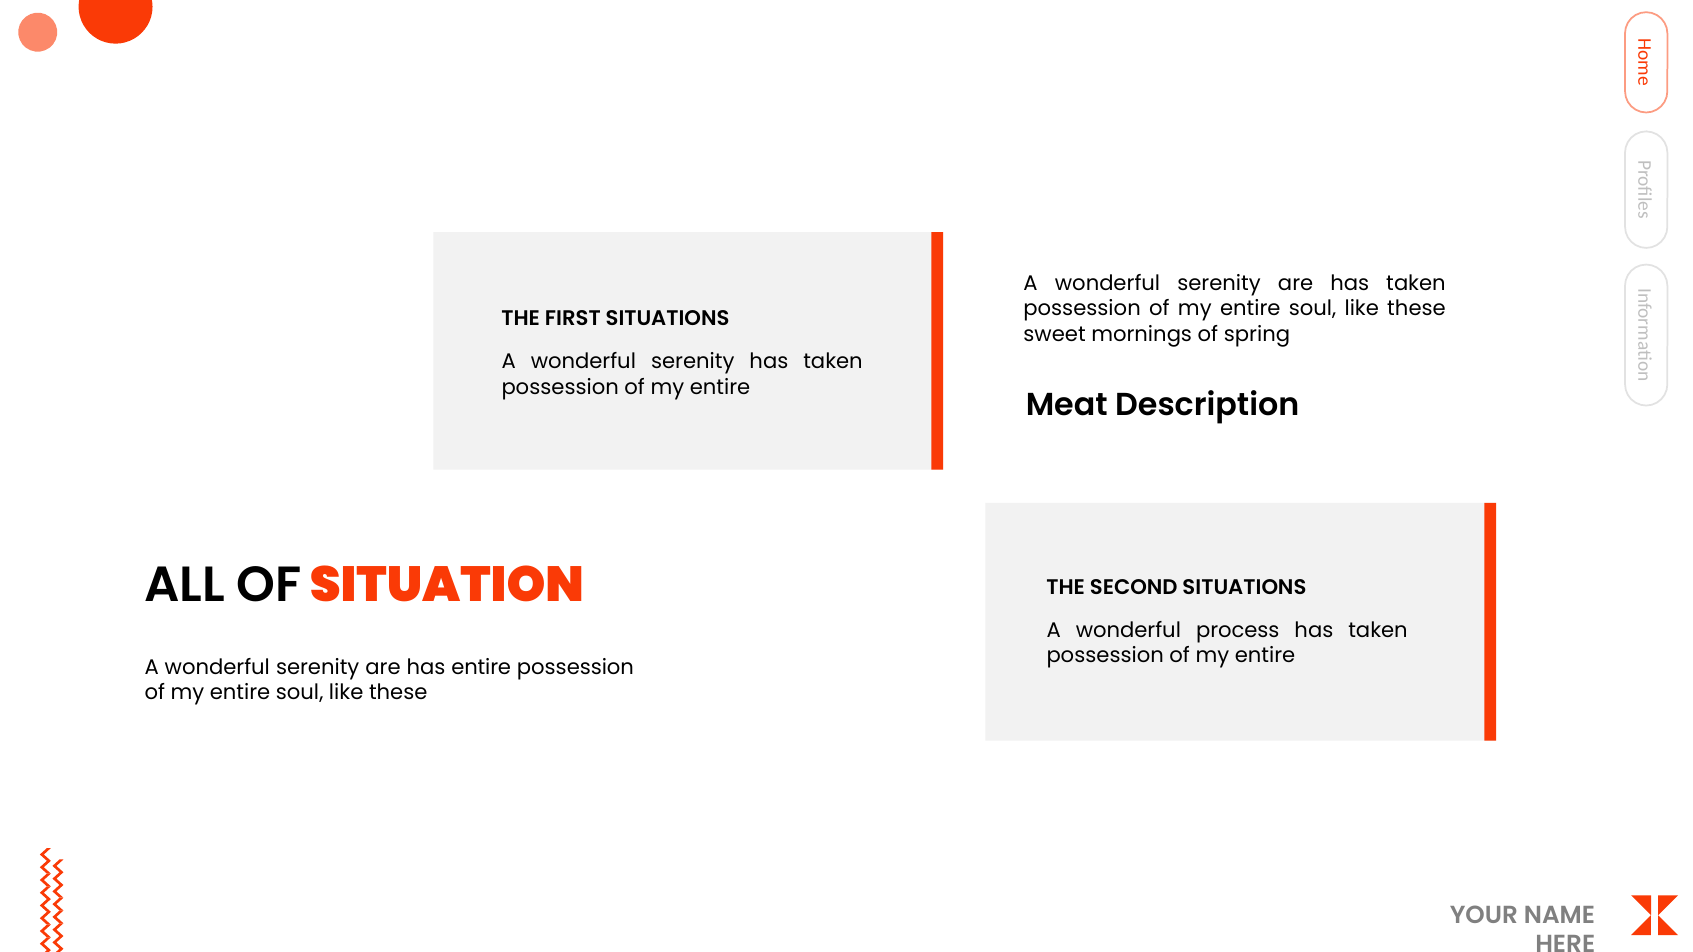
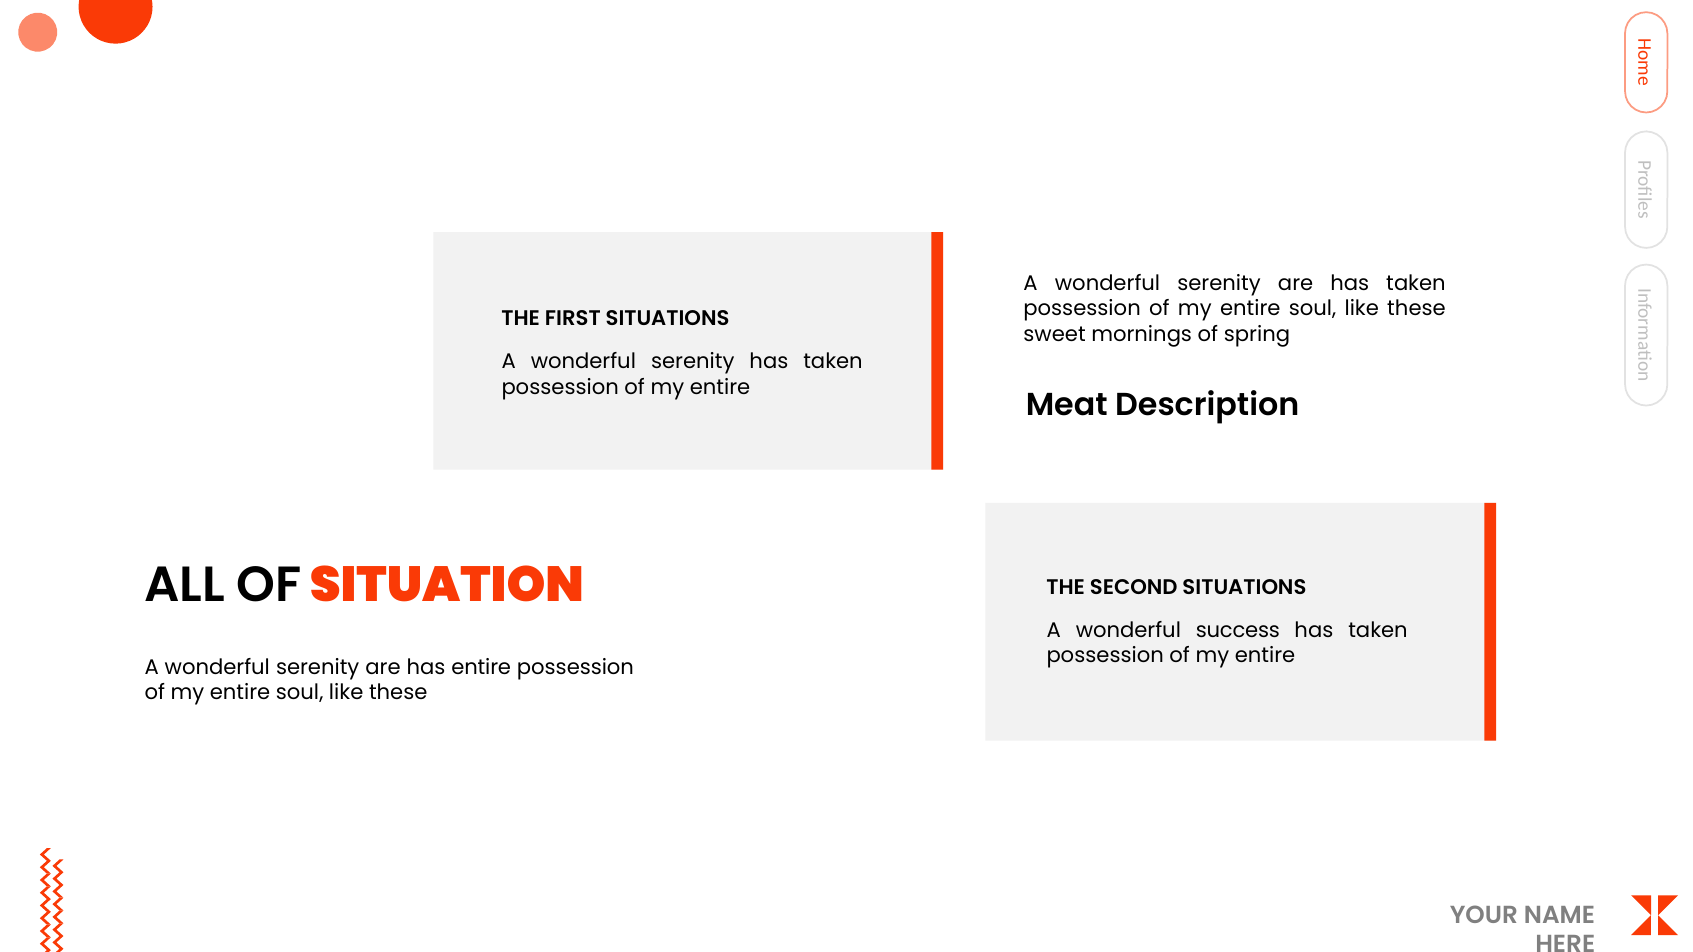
process: process -> success
